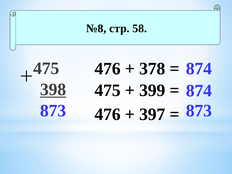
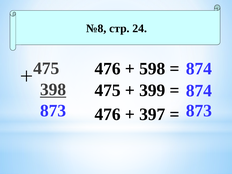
58: 58 -> 24
378: 378 -> 598
